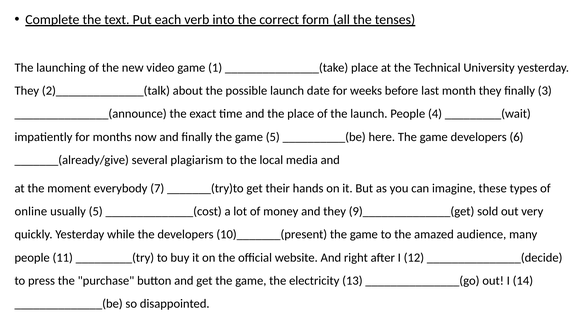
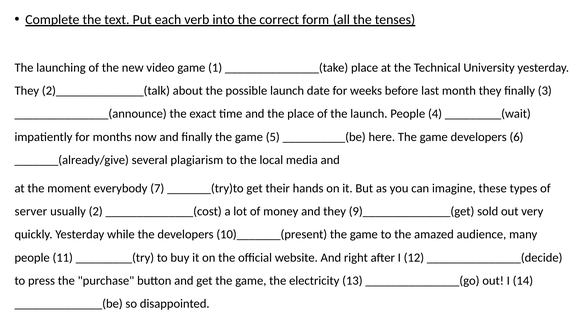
online: online -> server
usually 5: 5 -> 2
